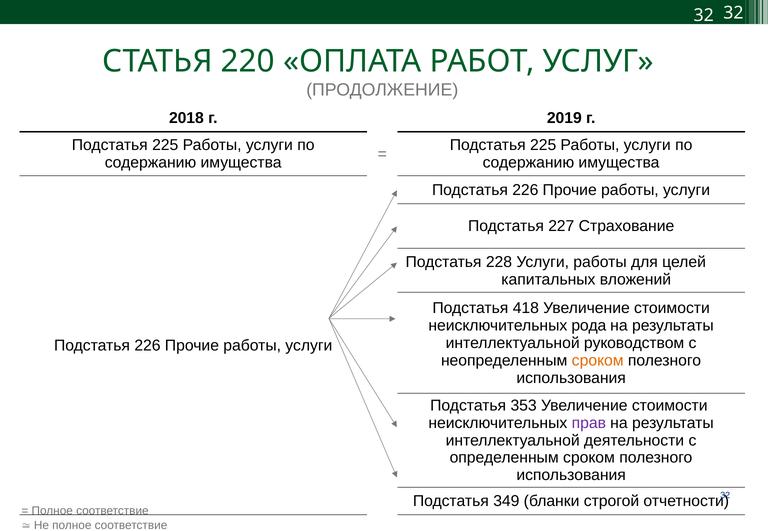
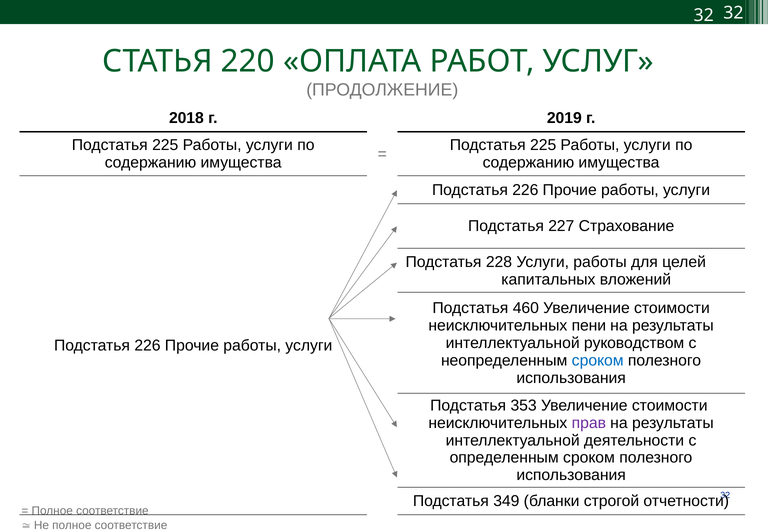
418: 418 -> 460
рода: рода -> пени
сроком at (598, 361) colour: orange -> blue
